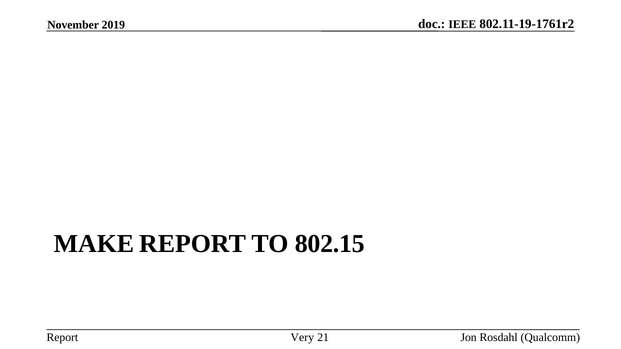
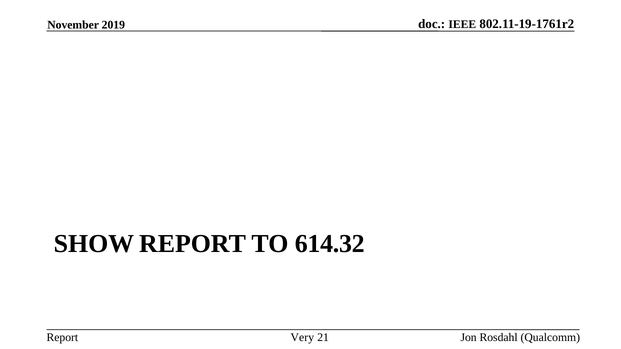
MAKE: MAKE -> SHOW
802.15: 802.15 -> 614.32
